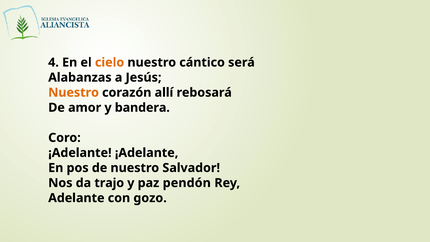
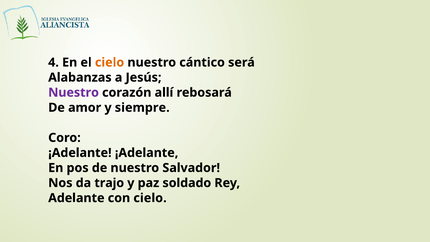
Nuestro at (74, 92) colour: orange -> purple
bandera: bandera -> siempre
pendón: pendón -> soldado
con gozo: gozo -> cielo
